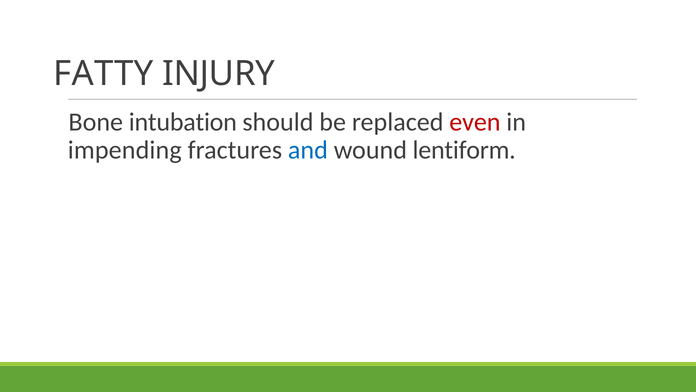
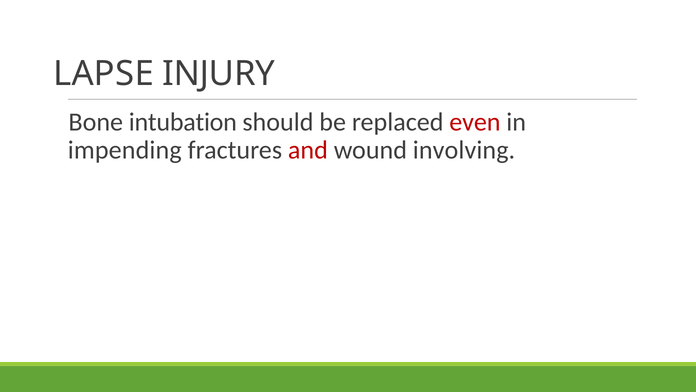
FATTY: FATTY -> LAPSE
and colour: blue -> red
lentiform: lentiform -> involving
